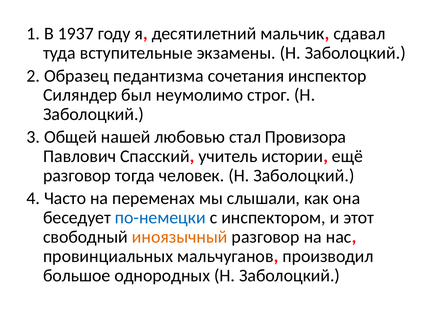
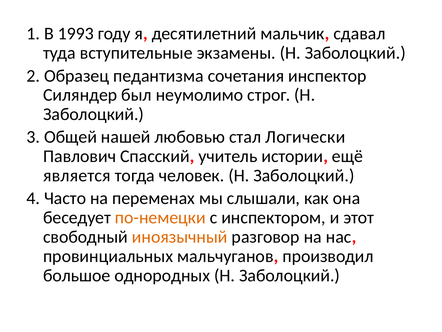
1937: 1937 -> 1993
Провизора: Провизора -> Логически
разговор at (77, 175): разговор -> является
по-немецки colour: blue -> orange
